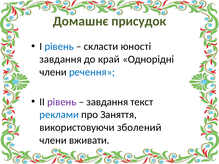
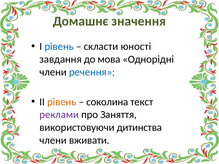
присудок: присудок -> значення
край: край -> мова
рівень at (62, 102) colour: purple -> orange
завдання at (107, 102): завдання -> соколина
реклами colour: blue -> purple
зболений: зболений -> дитинства
